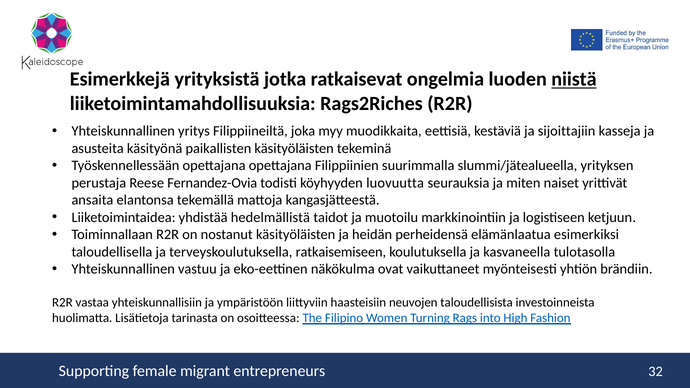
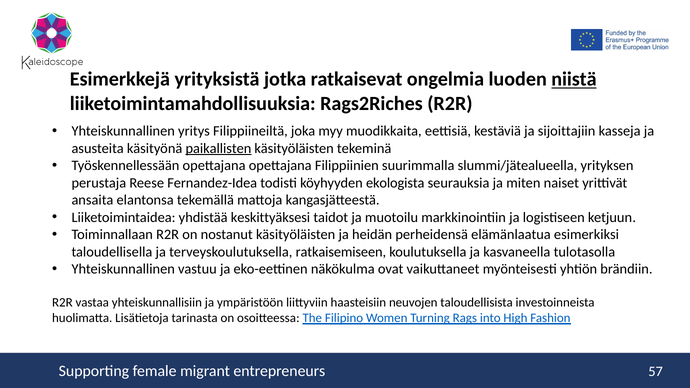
paikallisten underline: none -> present
Fernandez-Ovia: Fernandez-Ovia -> Fernandez-Idea
luovuutta: luovuutta -> ekologista
hedelmällistä: hedelmällistä -> keskittyäksesi
32: 32 -> 57
